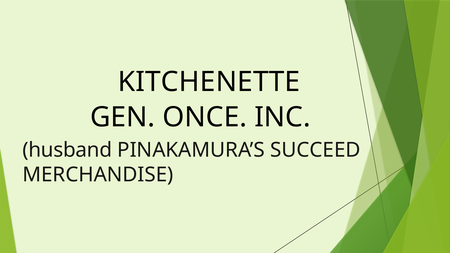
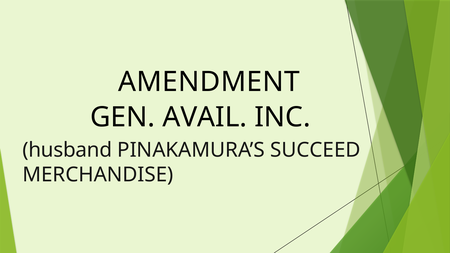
KITCHENETTE: KITCHENETTE -> AMENDMENT
ONCE: ONCE -> AVAIL
